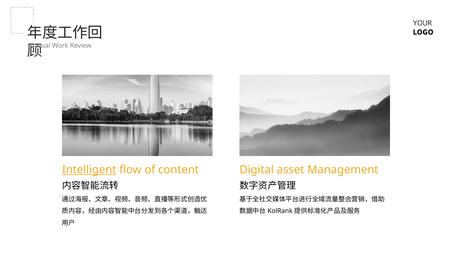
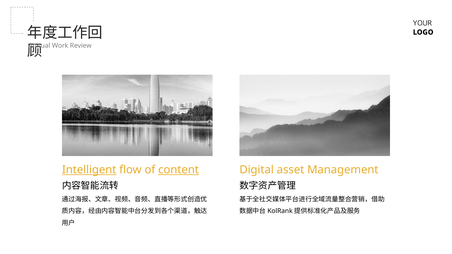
content underline: none -> present
